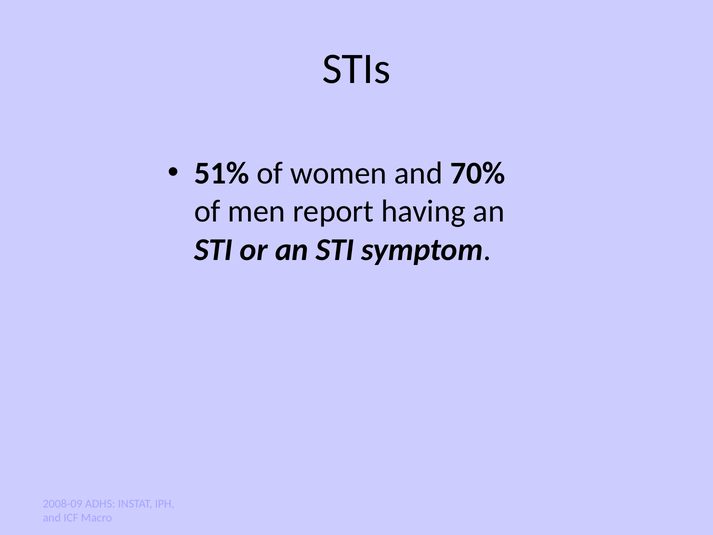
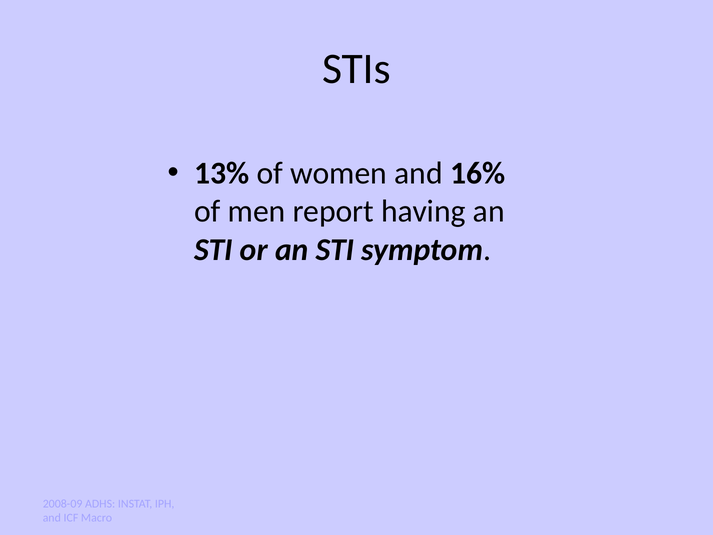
51%: 51% -> 13%
70%: 70% -> 16%
